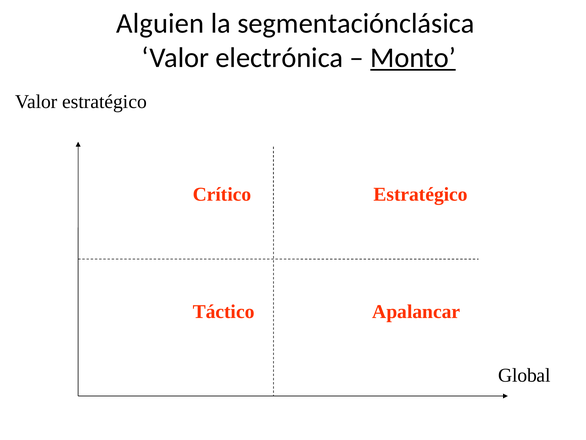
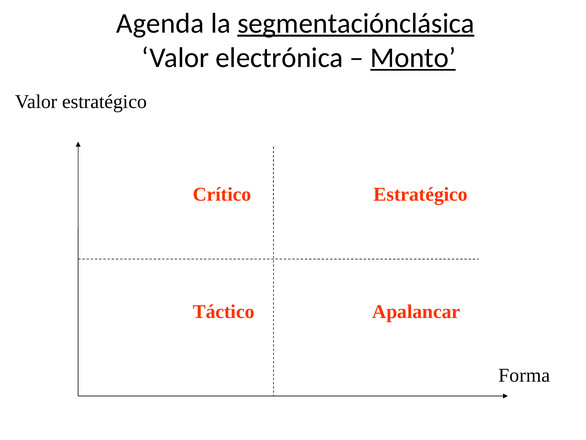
Alguien: Alguien -> Agenda
segmentaciónclásica underline: none -> present
Global: Global -> Forma
